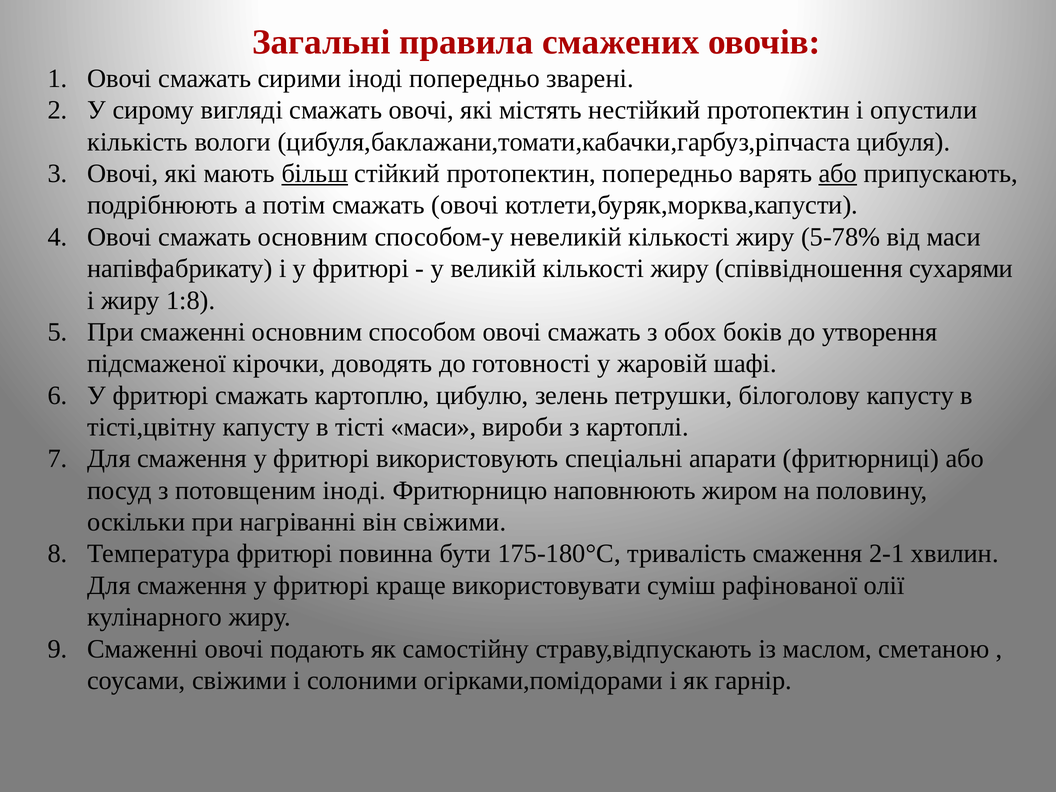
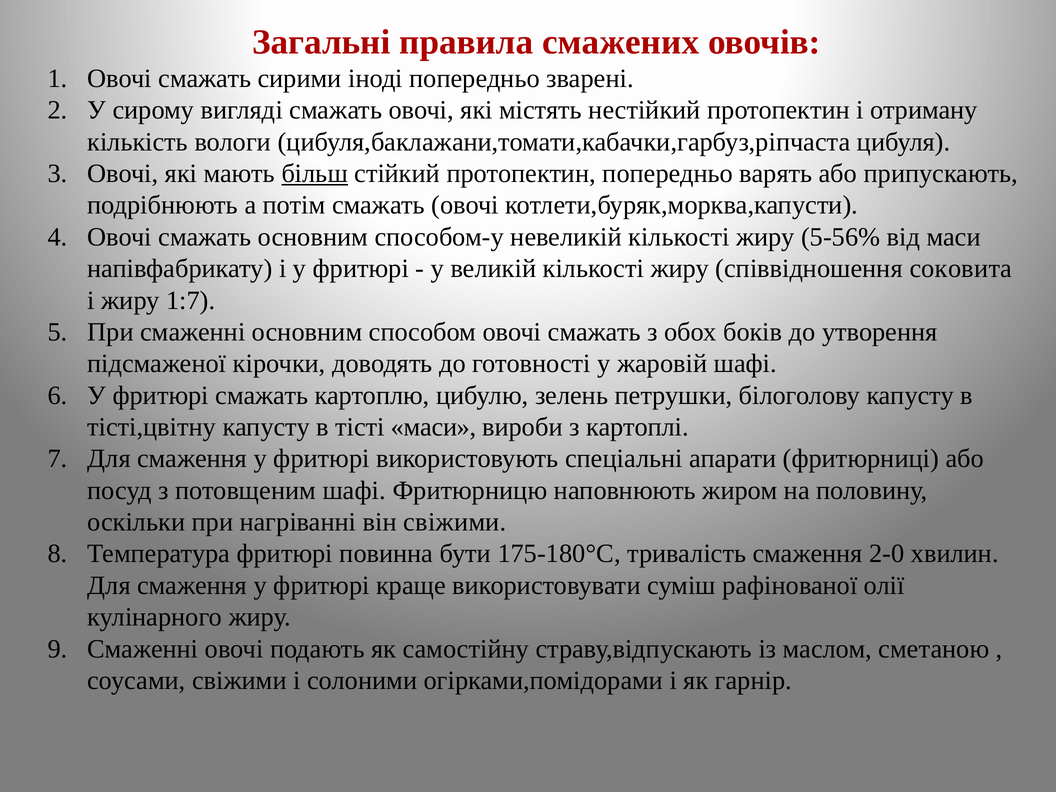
опустили: опустили -> отриману
або at (838, 174) underline: present -> none
5-78%: 5-78% -> 5-56%
сухарями: сухарями -> соковита
1:8: 1:8 -> 1:7
потовщеним іноді: іноді -> шафі
2-1: 2-1 -> 2-0
